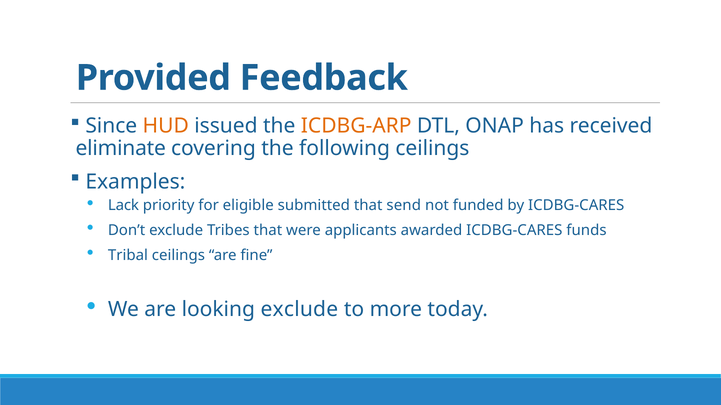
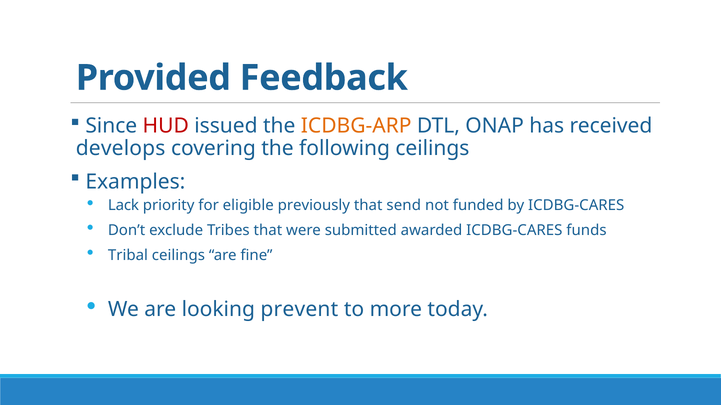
HUD colour: orange -> red
eliminate: eliminate -> develops
submitted: submitted -> previously
applicants: applicants -> submitted
looking exclude: exclude -> prevent
